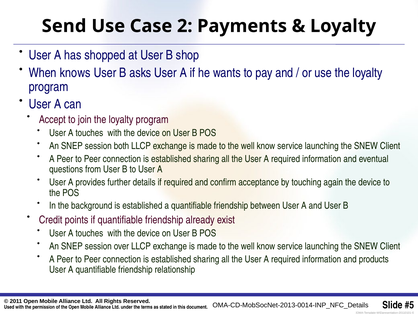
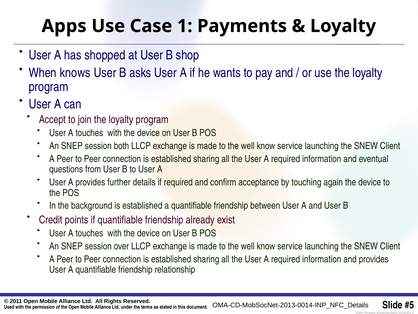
Send: Send -> Apps
2: 2 -> 1
and products: products -> provides
